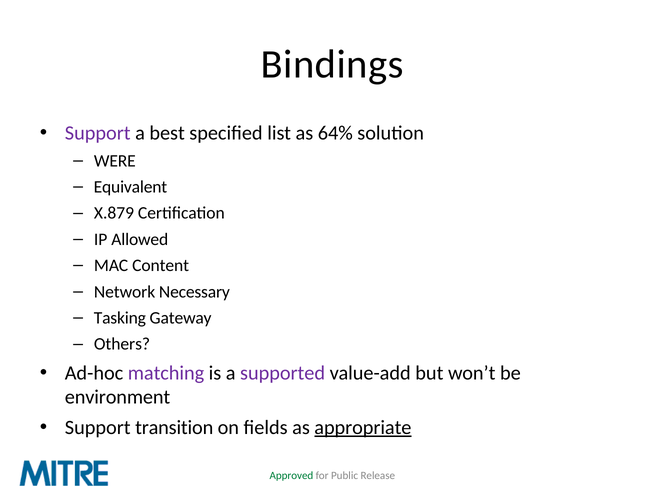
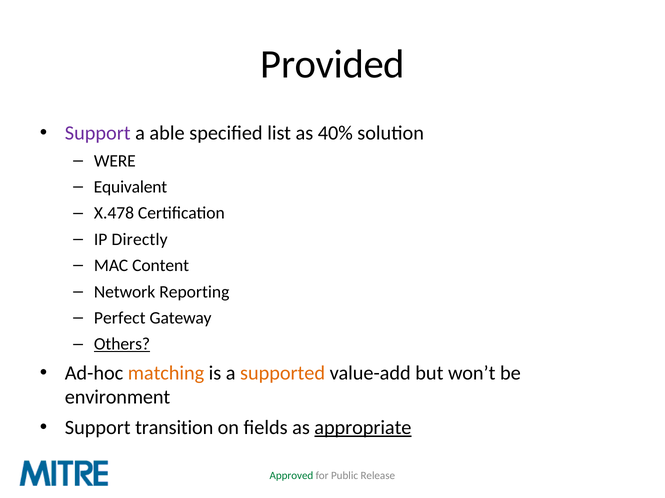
Bindings: Bindings -> Provided
best: best -> able
64%: 64% -> 40%
X.879: X.879 -> X.478
Allowed: Allowed -> Directly
Necessary: Necessary -> Reporting
Tasking: Tasking -> Perfect
Others underline: none -> present
matching colour: purple -> orange
supported colour: purple -> orange
